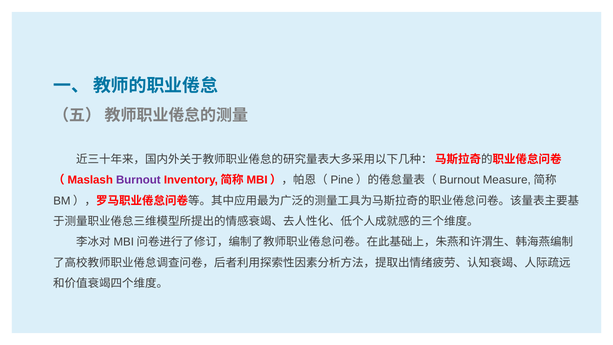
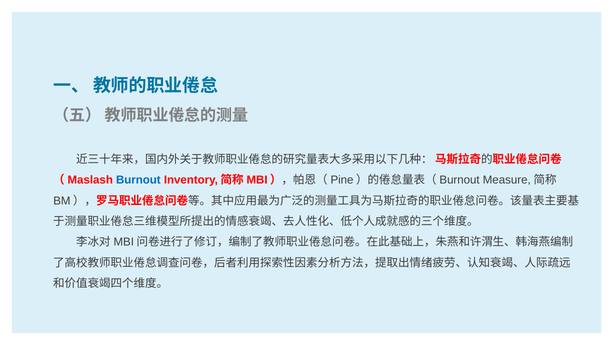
Burnout colour: purple -> blue
